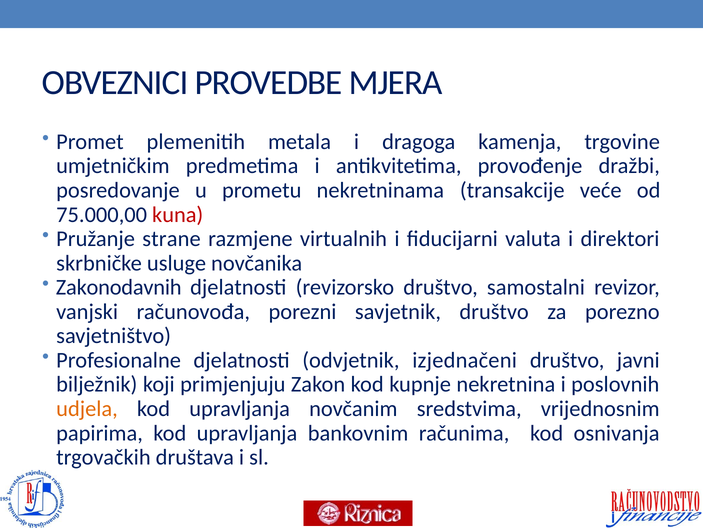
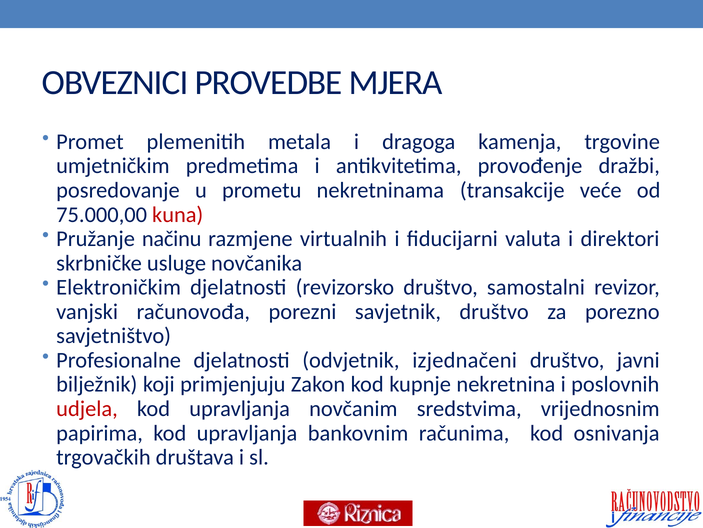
strane: strane -> načinu
Zakonodavnih: Zakonodavnih -> Elektroničkim
udjela colour: orange -> red
